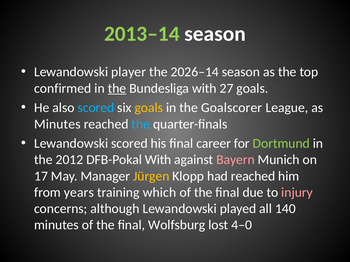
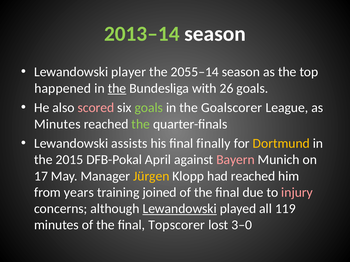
2026–14: 2026–14 -> 2055–14
confirmed: confirmed -> happened
27: 27 -> 26
scored at (96, 108) colour: light blue -> pink
goals at (149, 108) colour: yellow -> light green
the at (141, 124) colour: light blue -> light green
Lewandowski scored: scored -> assists
career: career -> finally
Dortmund colour: light green -> yellow
2012: 2012 -> 2015
DFB-Pokal With: With -> April
which: which -> joined
Lewandowski at (180, 209) underline: none -> present
140: 140 -> 119
Wolfsburg: Wolfsburg -> Topscorer
4–0: 4–0 -> 3–0
